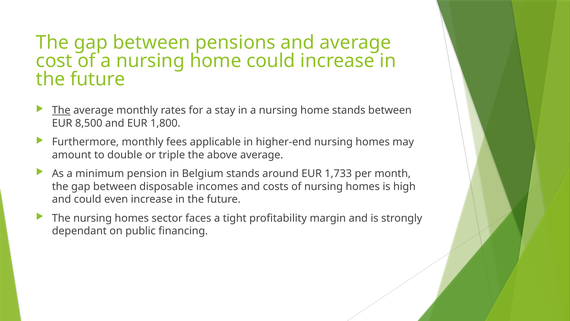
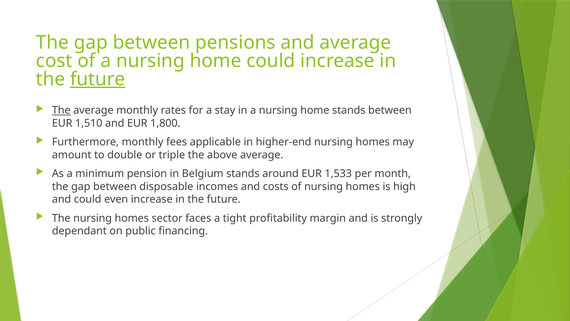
future at (98, 79) underline: none -> present
8,500: 8,500 -> 1,510
1,733: 1,733 -> 1,533
